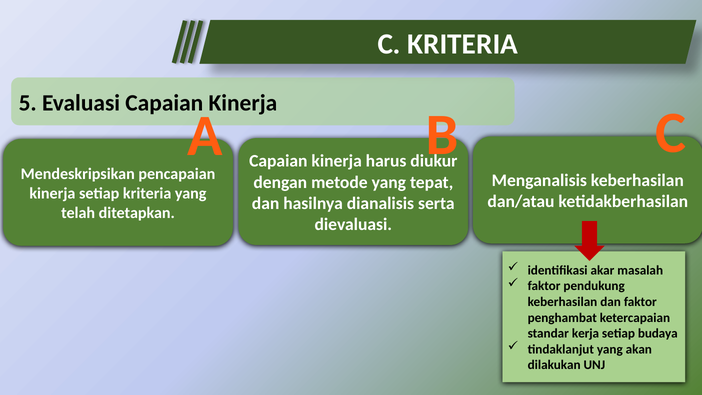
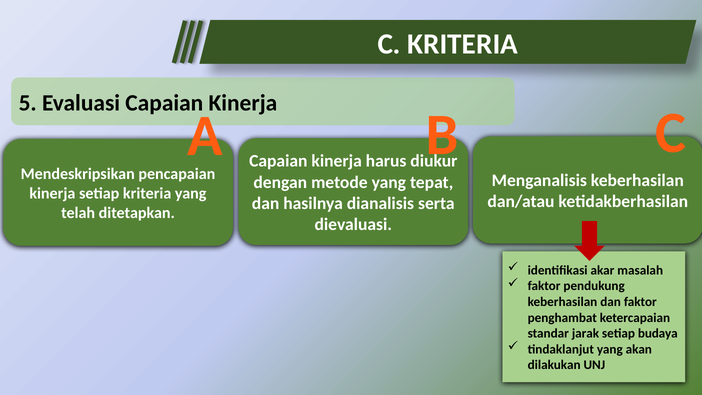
kerja: kerja -> jarak
